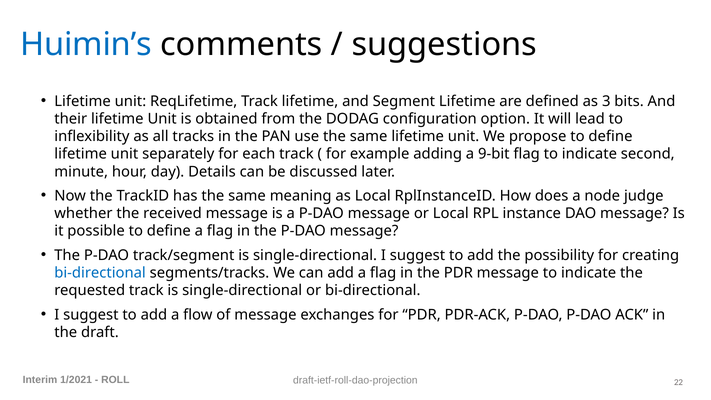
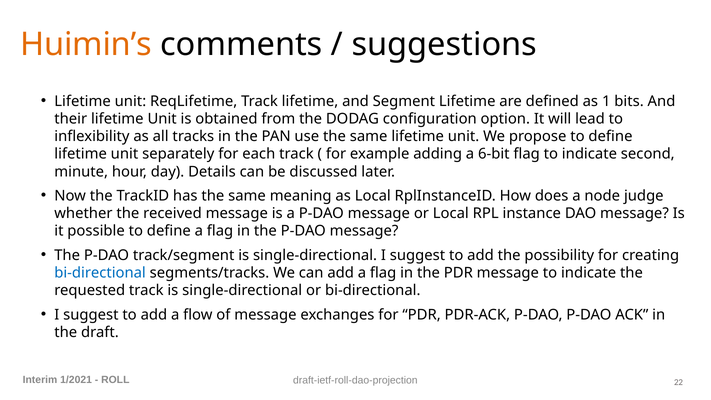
Huimin’s colour: blue -> orange
3: 3 -> 1
9-bit: 9-bit -> 6-bit
